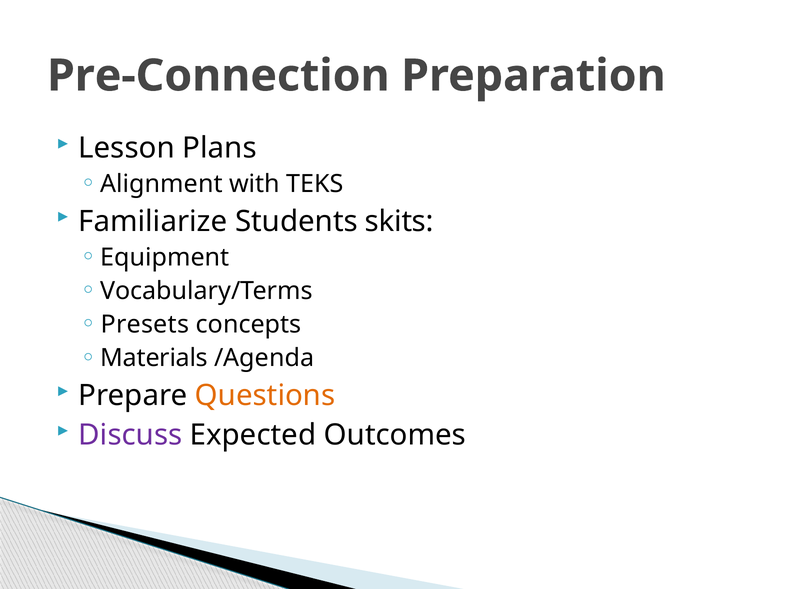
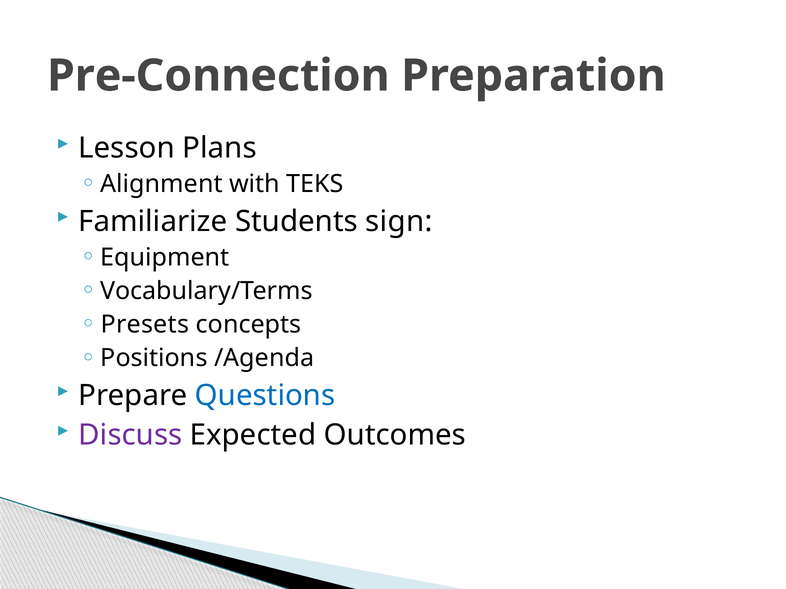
skits: skits -> sign
Materials: Materials -> Positions
Questions colour: orange -> blue
